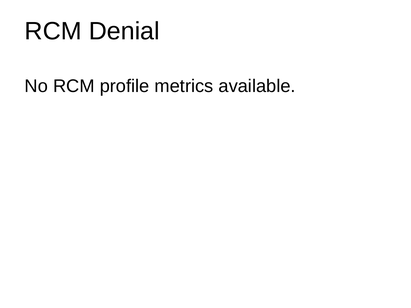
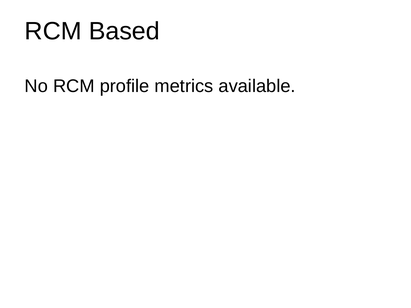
Denial: Denial -> Based
